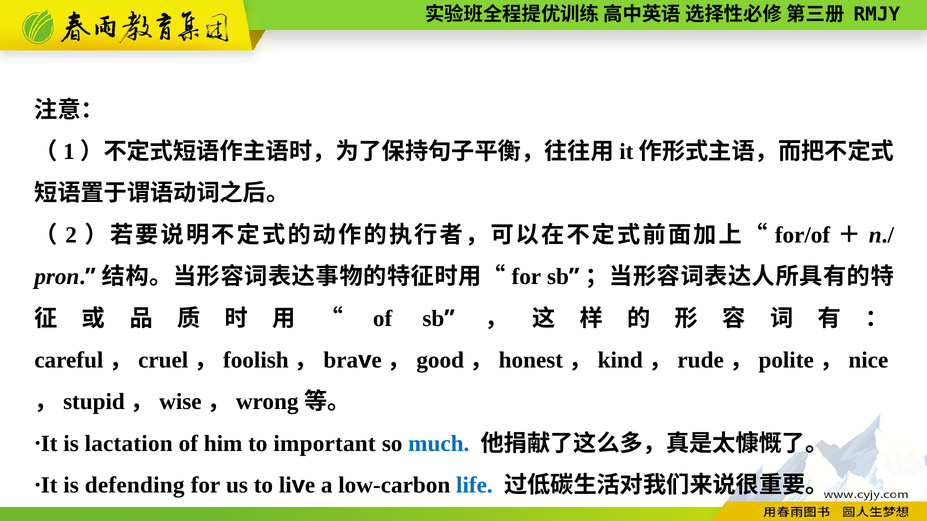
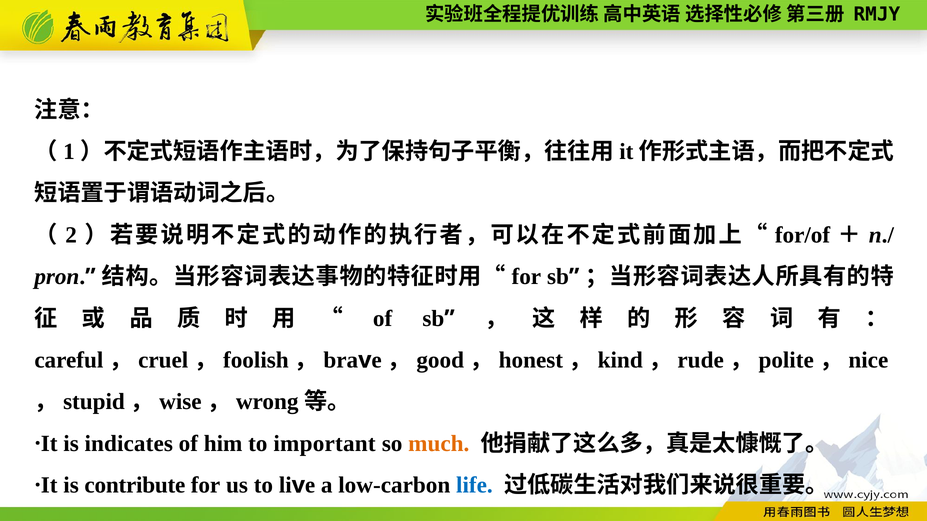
lactation: lactation -> indicates
much colour: blue -> orange
defending: defending -> contribute
